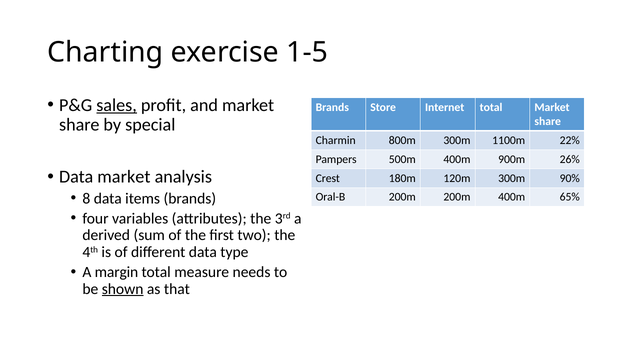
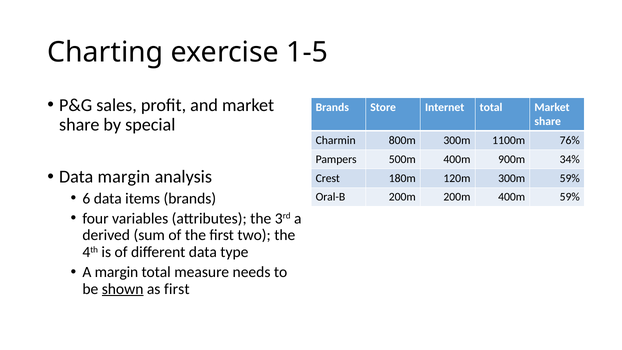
sales underline: present -> none
22%: 22% -> 76%
26%: 26% -> 34%
Data market: market -> margin
300m 90%: 90% -> 59%
8: 8 -> 6
400m 65%: 65% -> 59%
as that: that -> first
